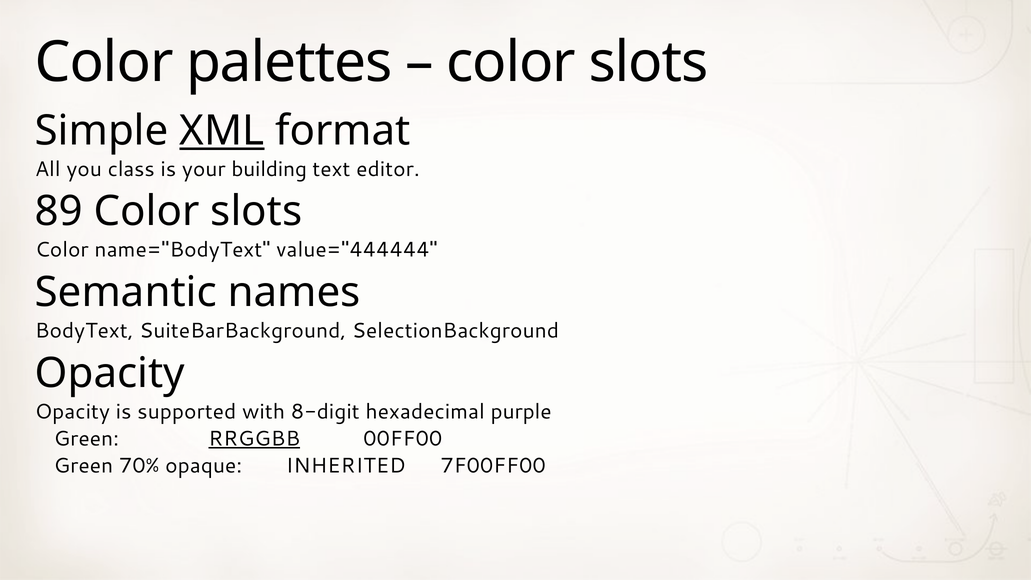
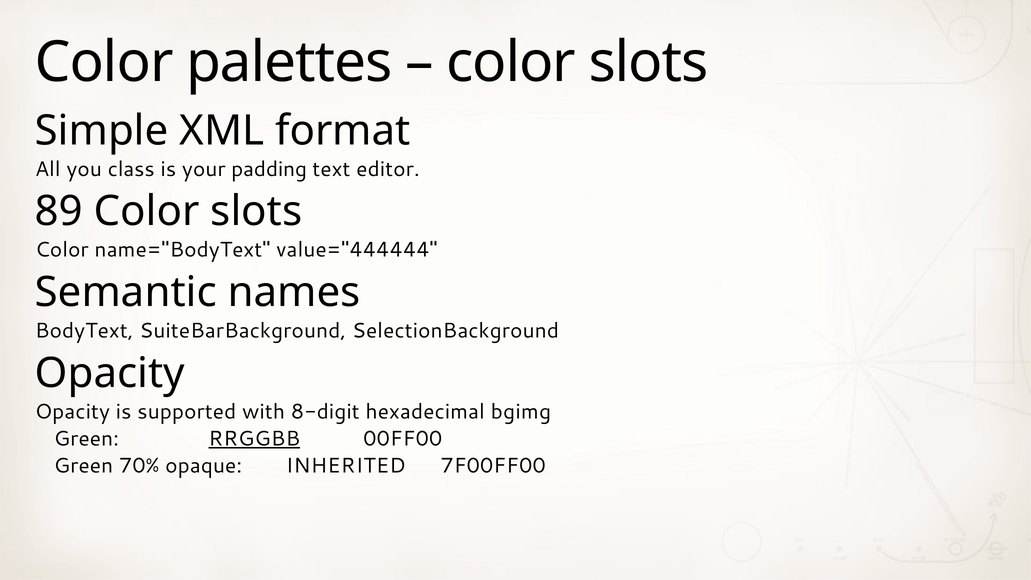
XML underline: present -> none
building: building -> padding
purple: purple -> bgimg
